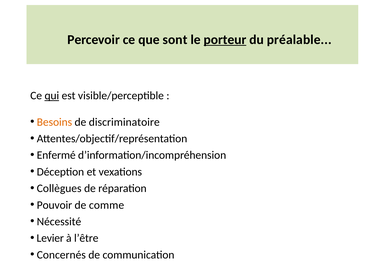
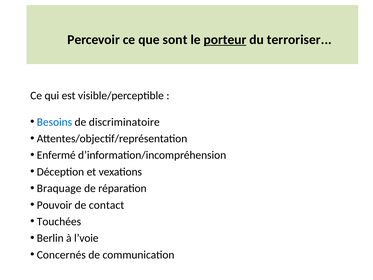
préalable: préalable -> terroriser
qui underline: present -> none
Besoins colour: orange -> blue
Collègues: Collègues -> Braquage
comme: comme -> contact
Nécessité: Nécessité -> Touchées
Levier: Levier -> Berlin
l’être: l’être -> l’voie
